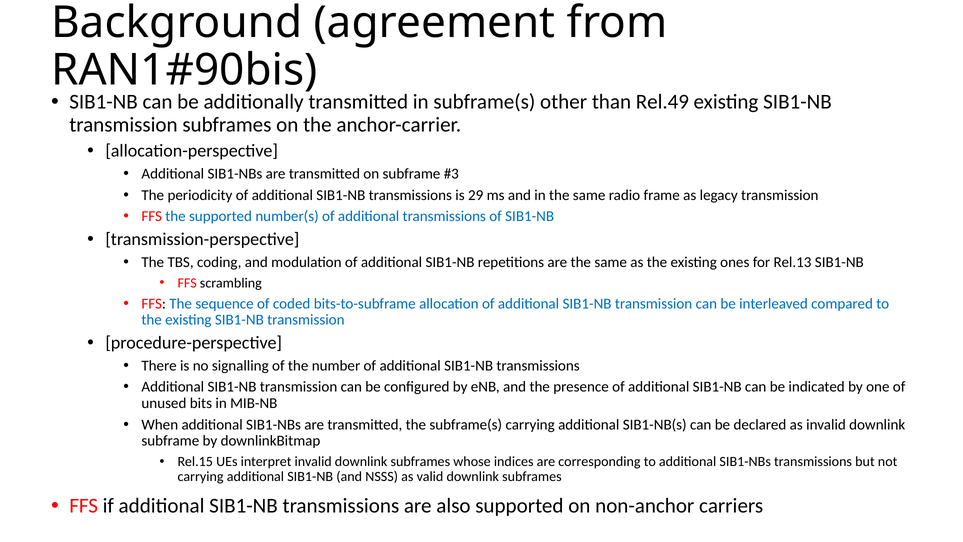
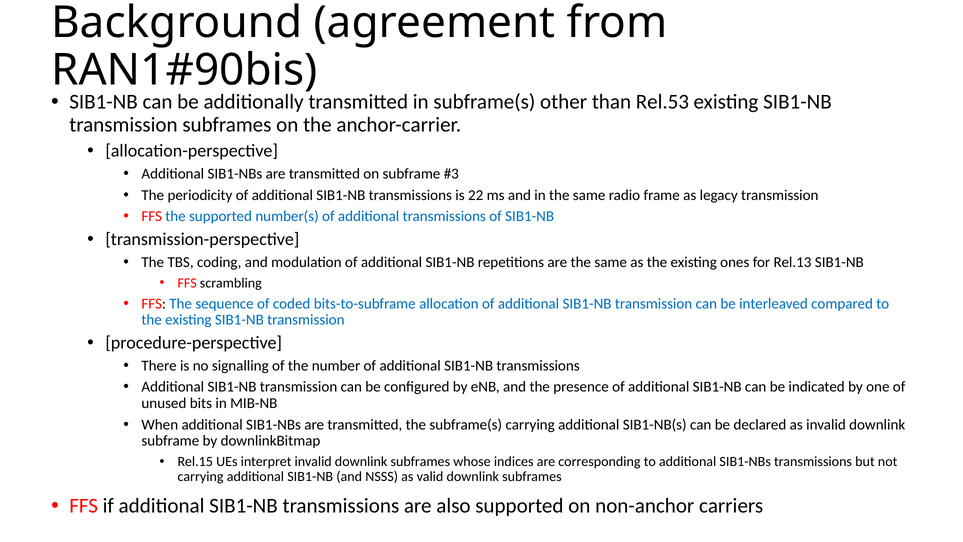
Rel.49: Rel.49 -> Rel.53
29: 29 -> 22
